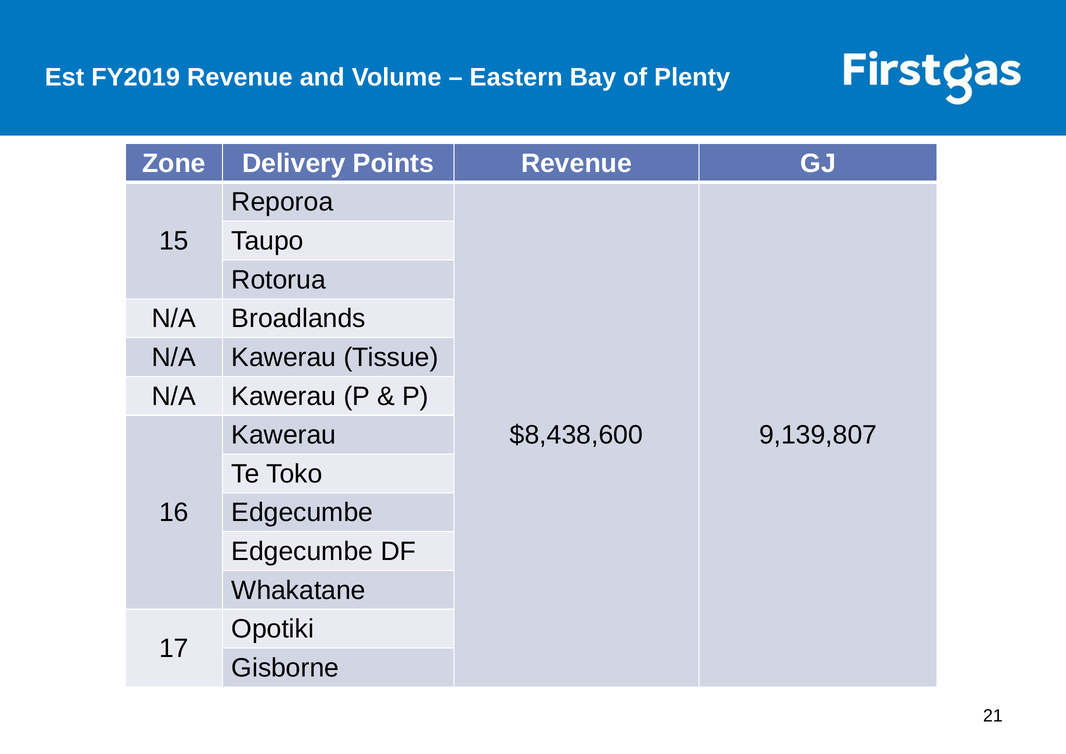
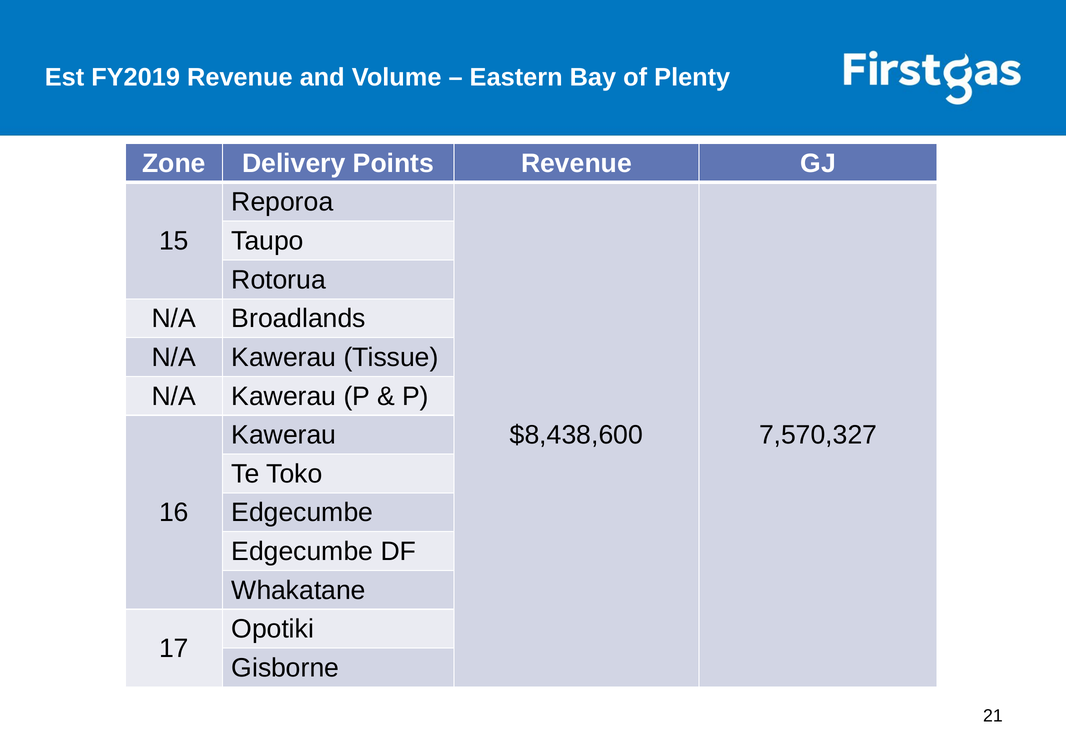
9,139,807: 9,139,807 -> 7,570,327
